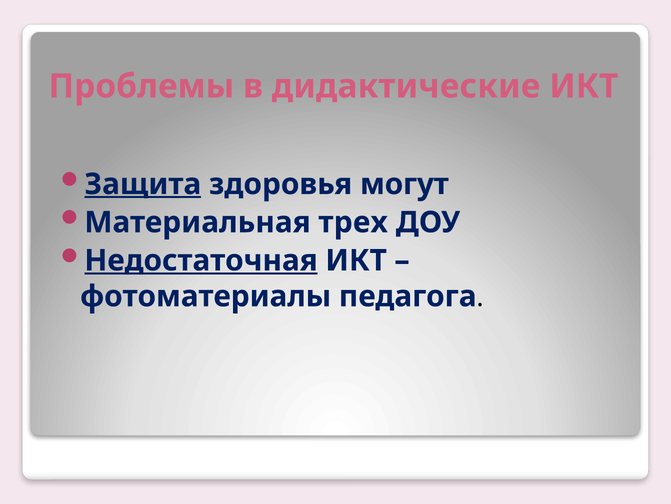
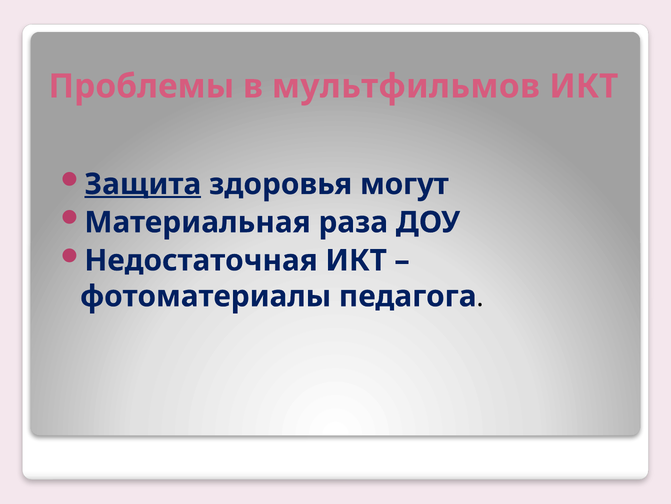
дидактические: дидактические -> мультфильмов
трех: трех -> раза
Недостаточная underline: present -> none
